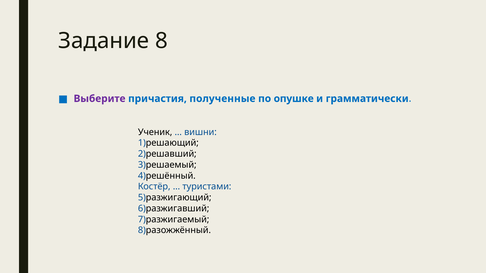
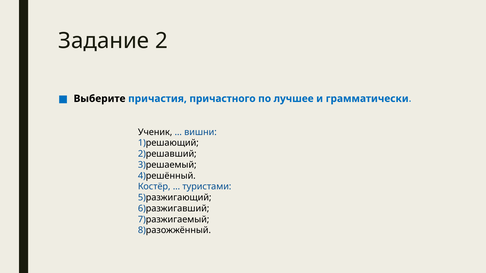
8: 8 -> 2
Выберите colour: purple -> black
полученные: полученные -> причастного
опушке: опушке -> лучшее
